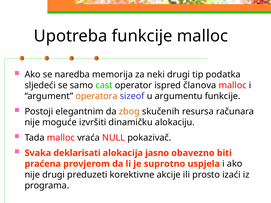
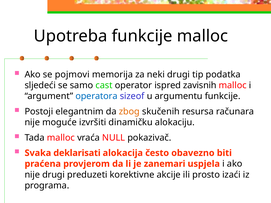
naredba: naredba -> pojmovi
članova: članova -> zavisnih
operatora colour: orange -> blue
jasno: jasno -> često
suprotno: suprotno -> zanemari
